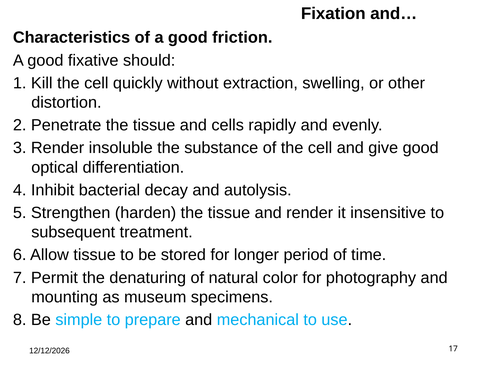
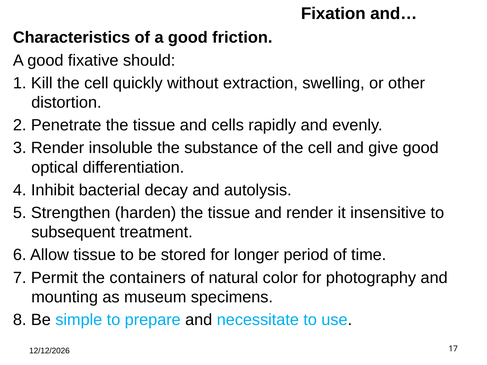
denaturing: denaturing -> containers
mechanical: mechanical -> necessitate
